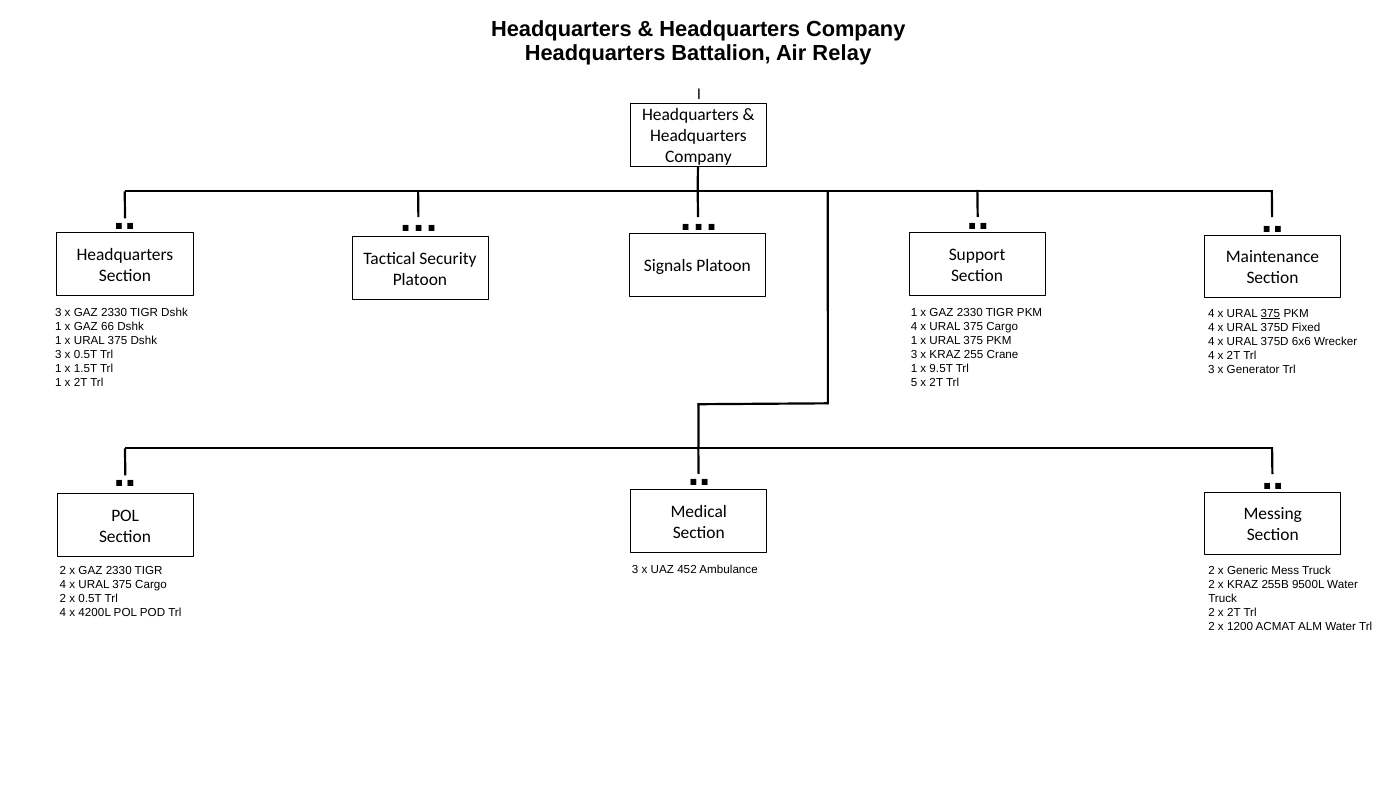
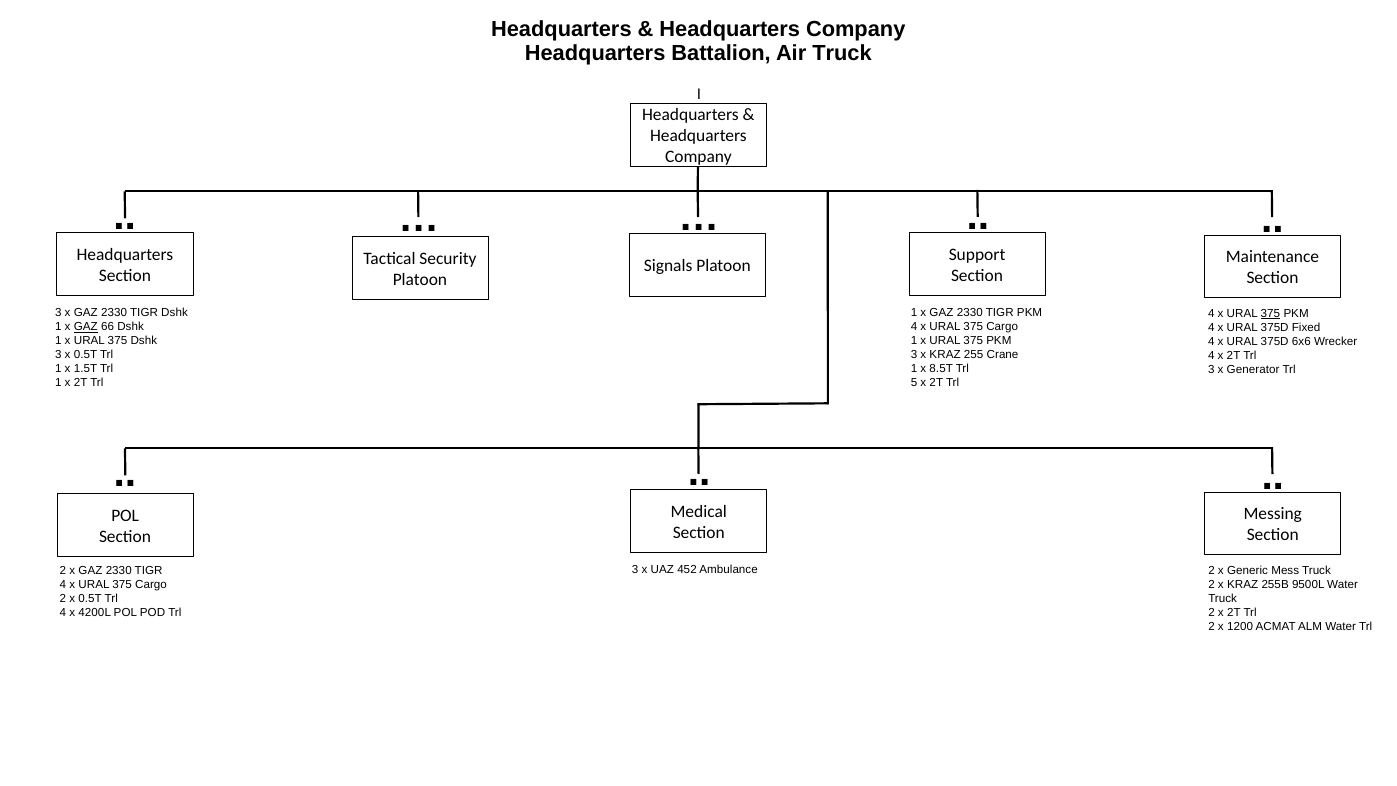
Air Relay: Relay -> Truck
GAZ at (86, 327) underline: none -> present
9.5T: 9.5T -> 8.5T
